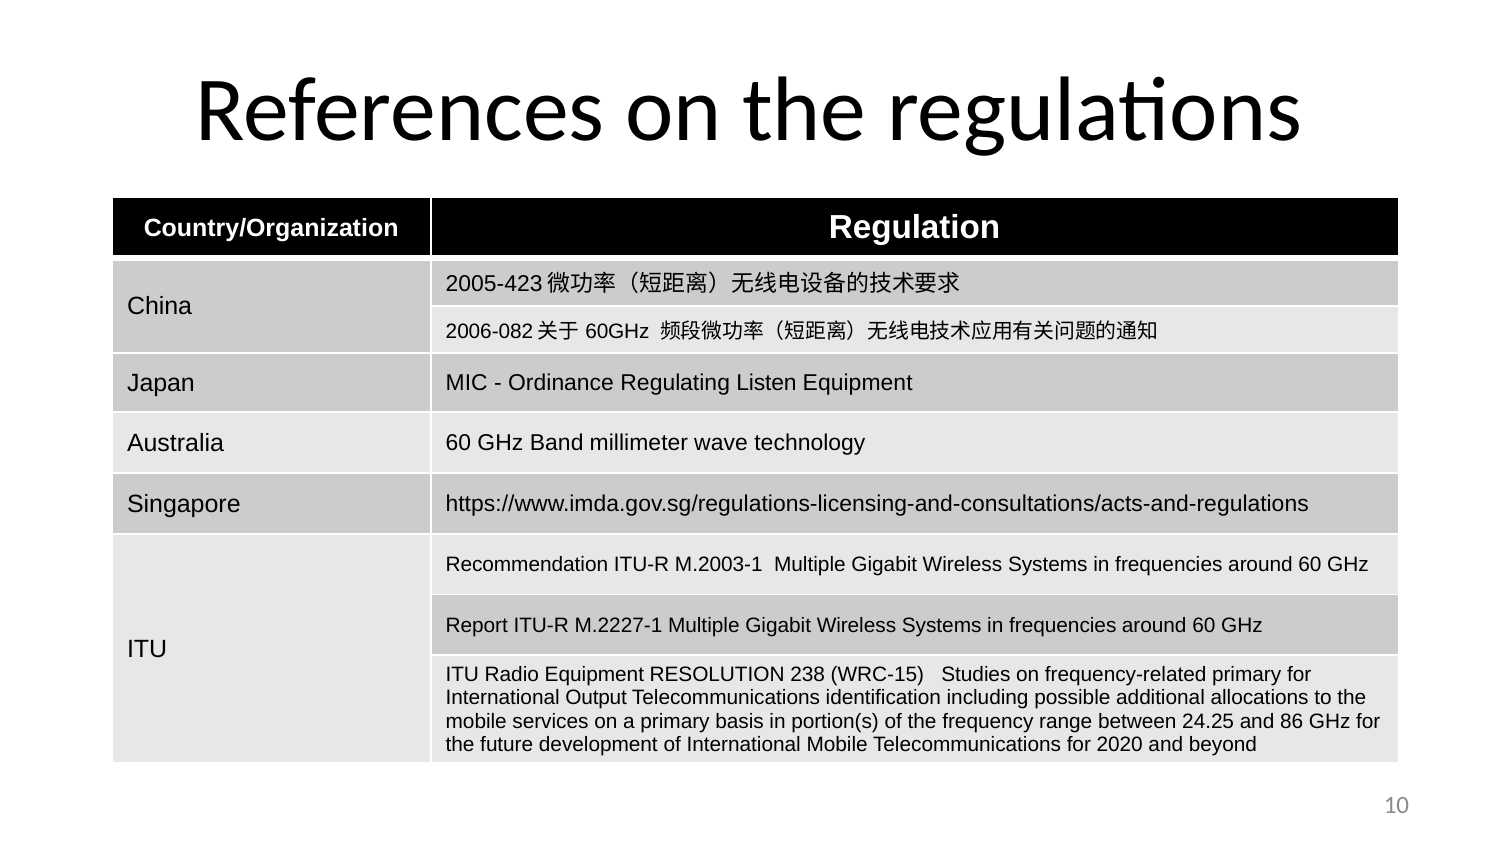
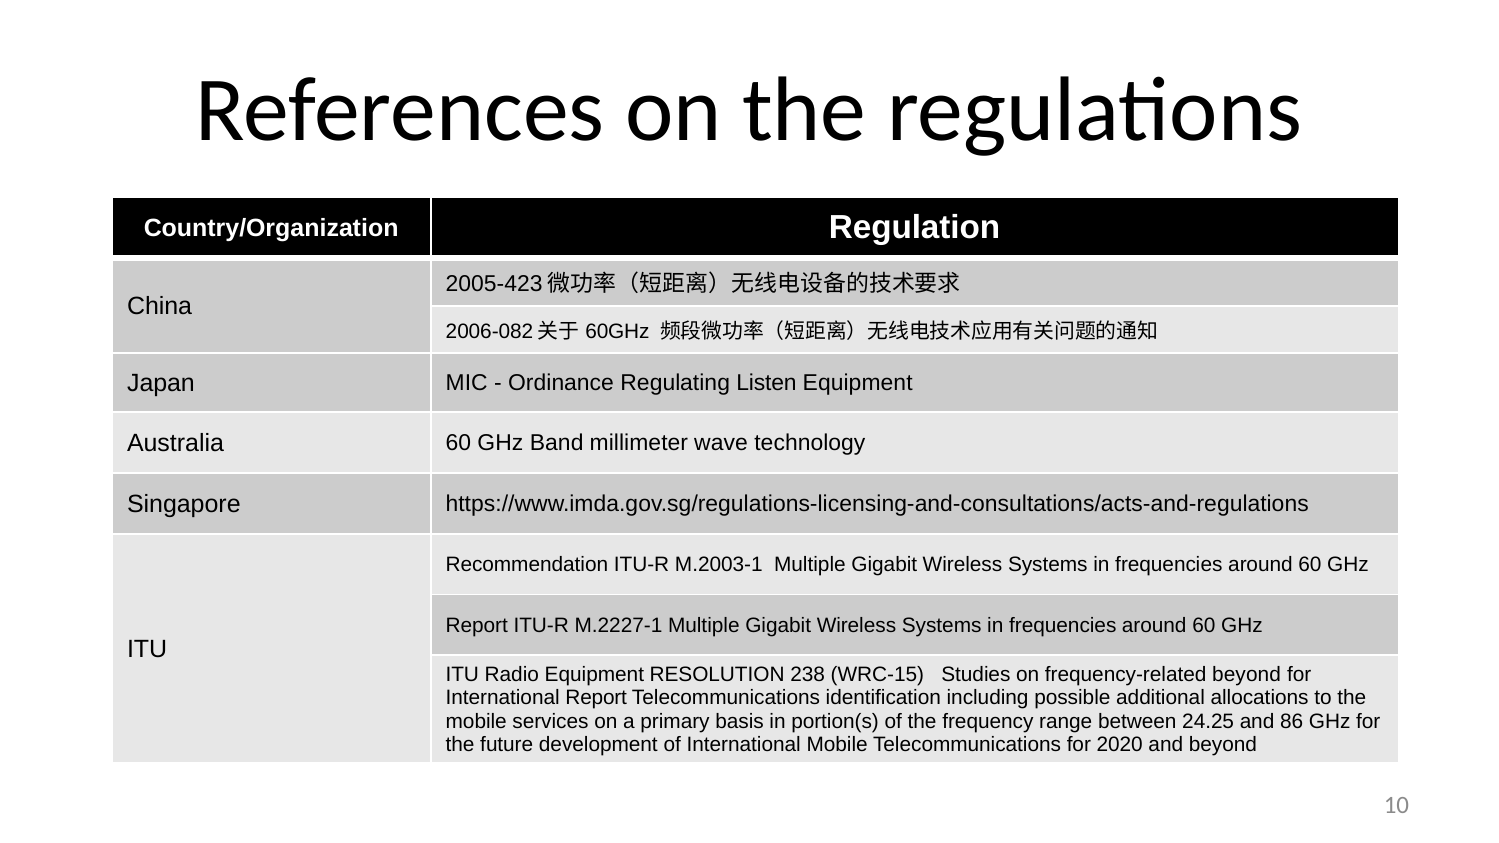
frequency-related primary: primary -> beyond
International Output: Output -> Report
